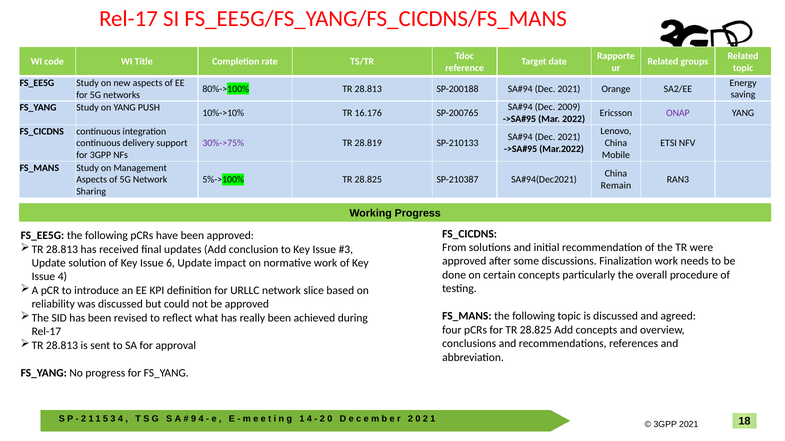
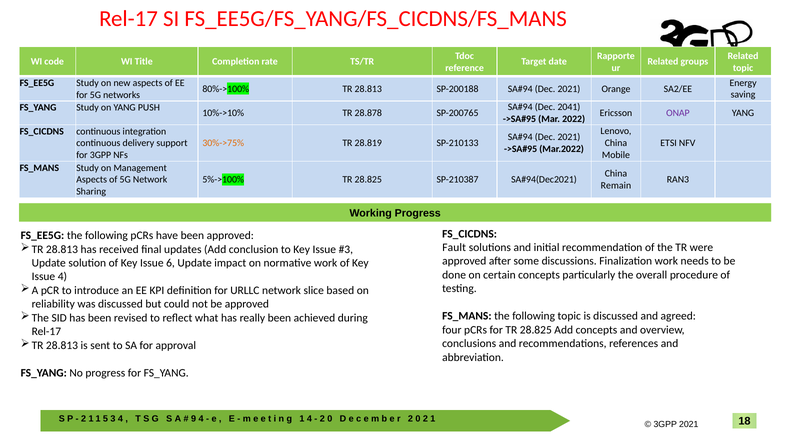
2009: 2009 -> 2041
16.176: 16.176 -> 28.878
30%->75% colour: purple -> orange
From: From -> Fault
